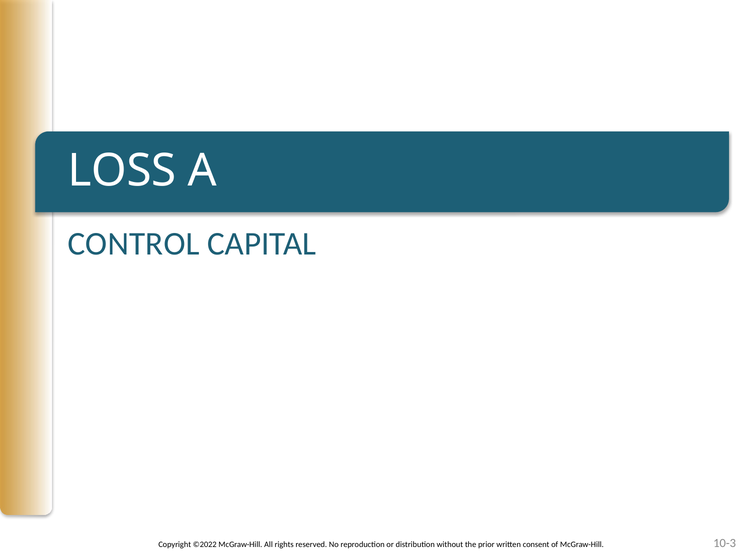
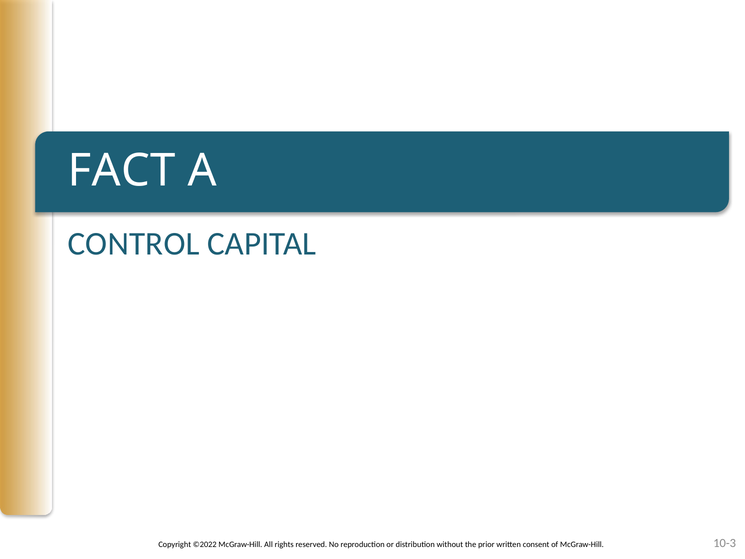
LOSS: LOSS -> FACT
